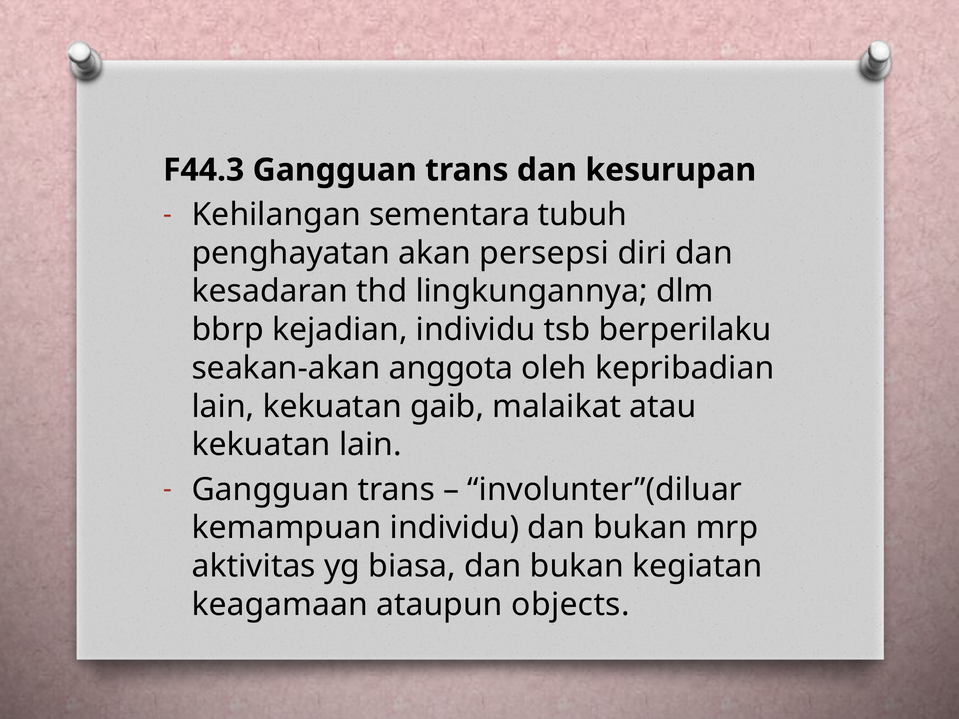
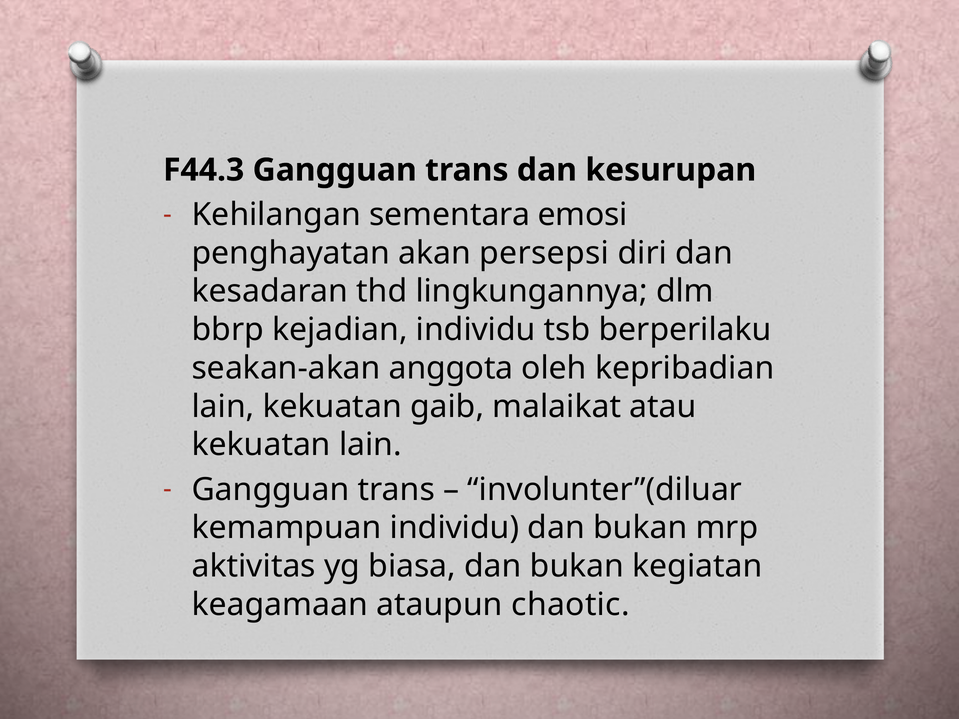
tubuh: tubuh -> emosi
objects: objects -> chaotic
